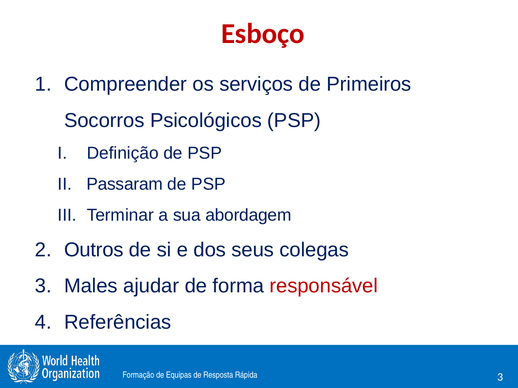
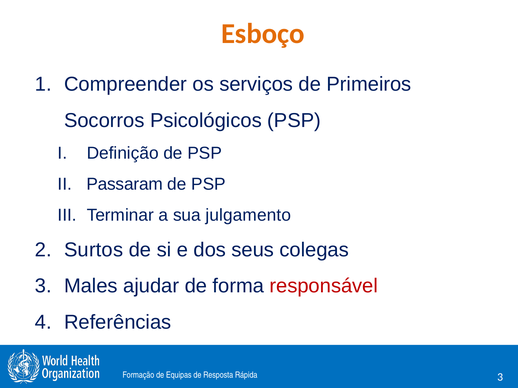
Esboço colour: red -> orange
abordagem: abordagem -> julgamento
Outros: Outros -> Surtos
